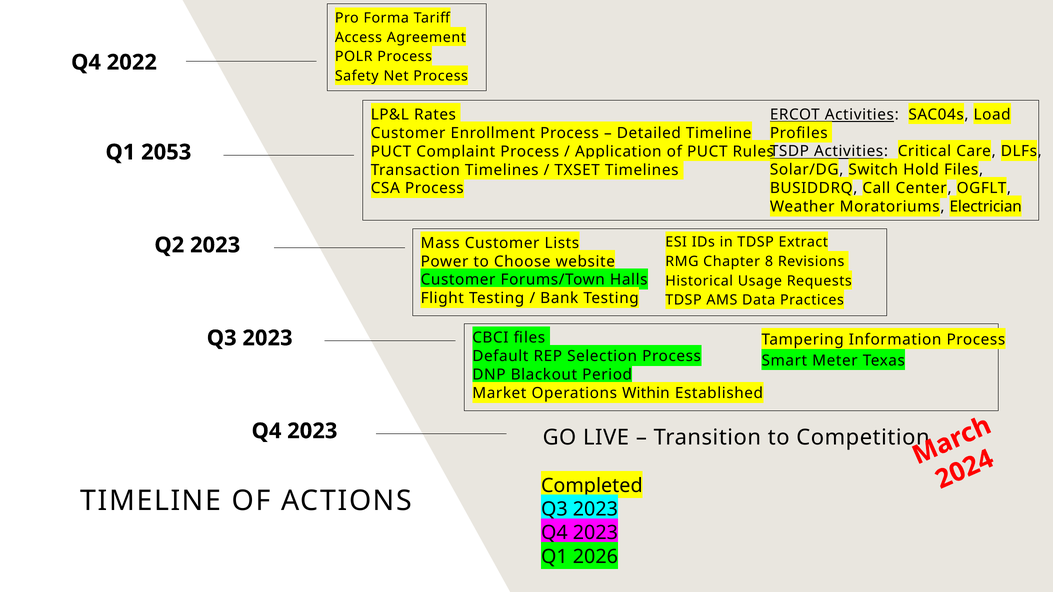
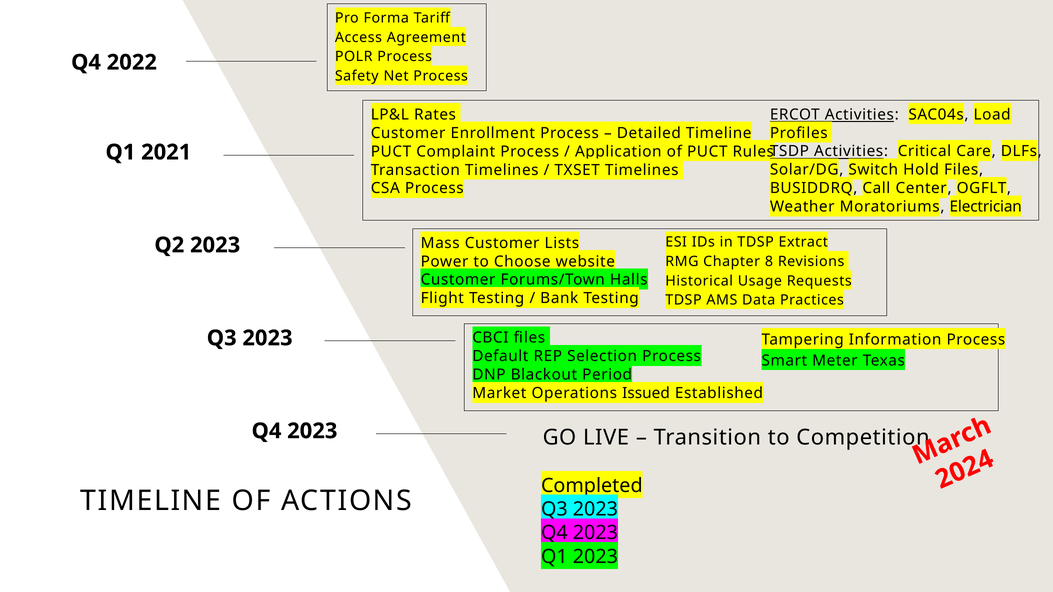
2053: 2053 -> 2021
Within: Within -> Issued
Q1 2026: 2026 -> 2023
